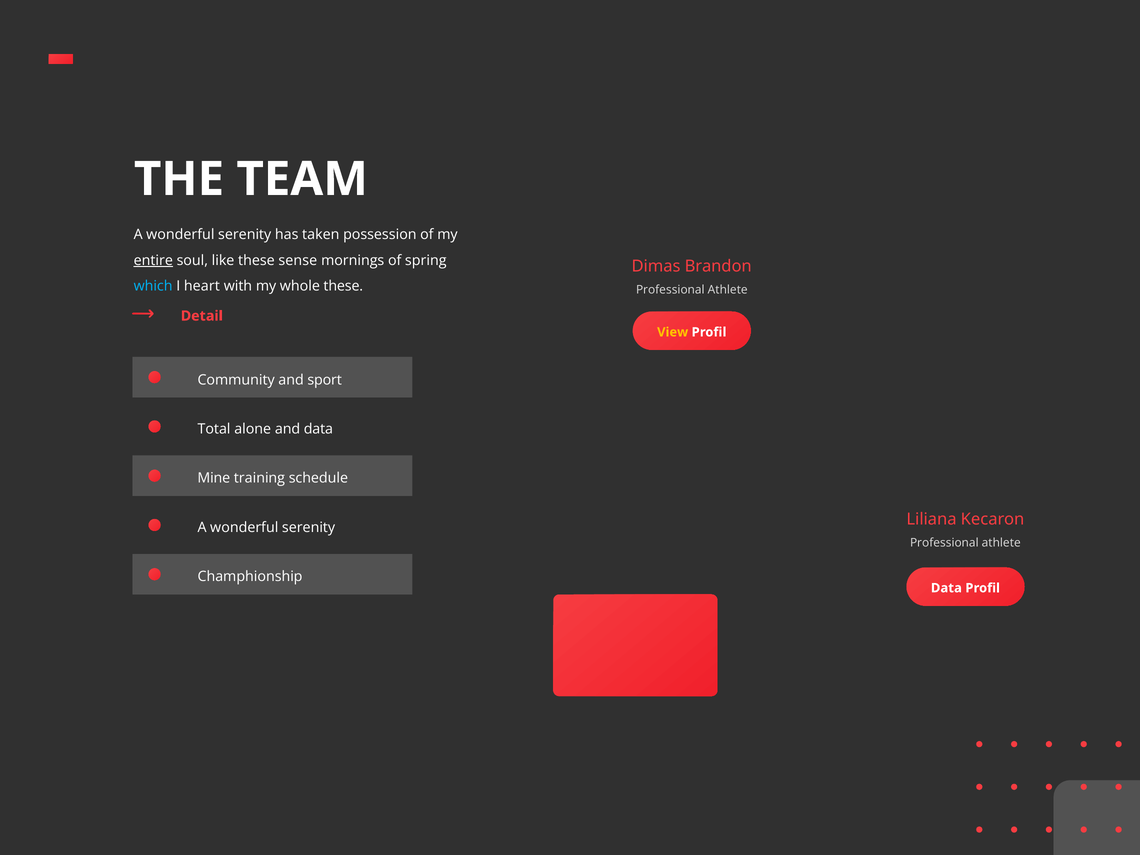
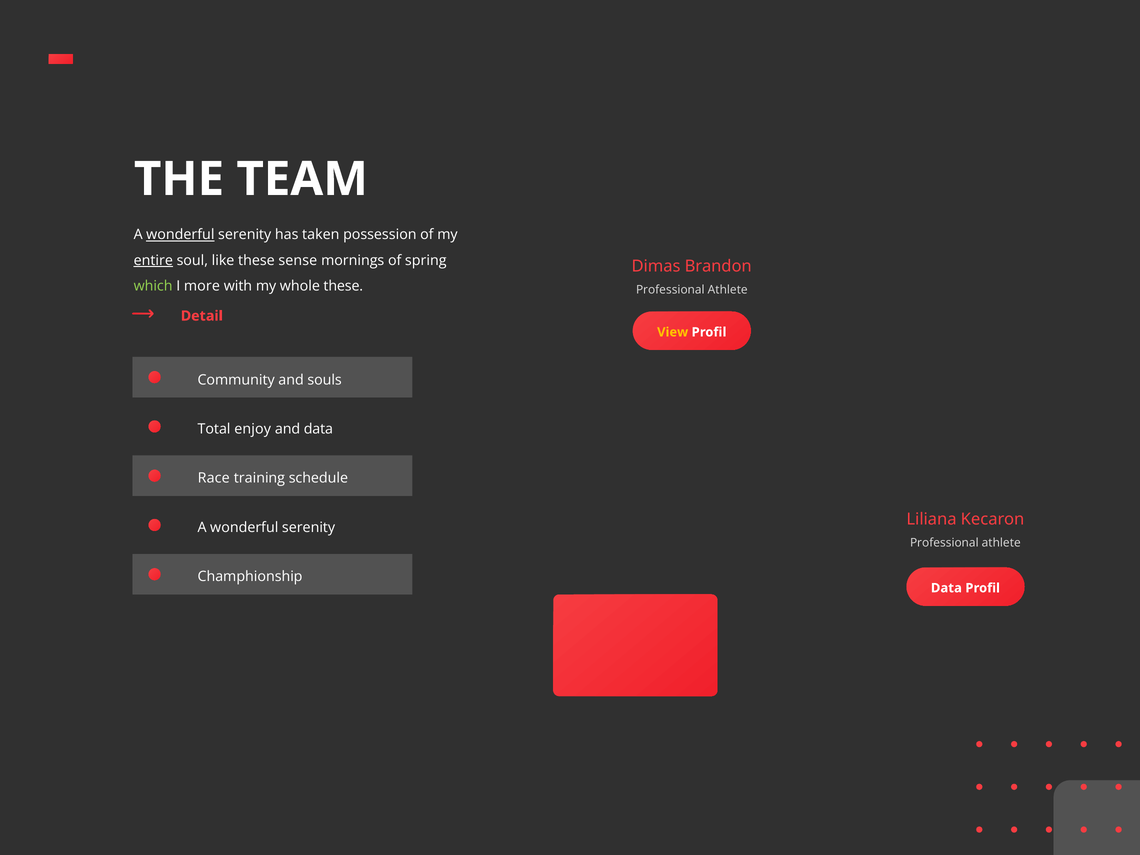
wonderful at (180, 235) underline: none -> present
which colour: light blue -> light green
heart: heart -> more
sport: sport -> souls
alone: alone -> enjoy
Mine: Mine -> Race
